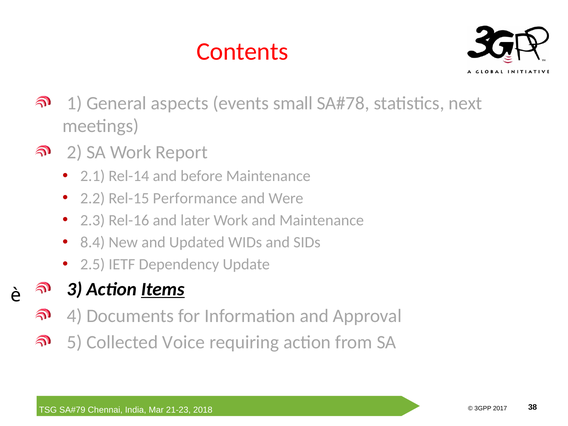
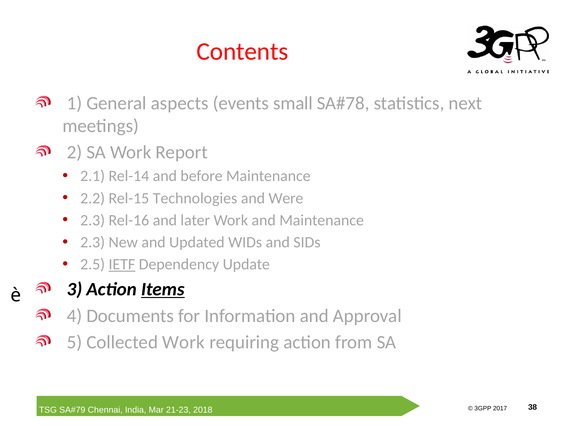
Performance: Performance -> Technologies
8.4 at (93, 242): 8.4 -> 2.3
IETF underline: none -> present
Collected Voice: Voice -> Work
